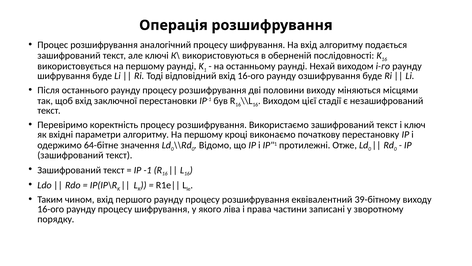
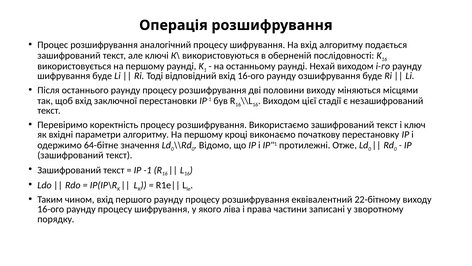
39-бітному: 39-бітному -> 22-бітному
